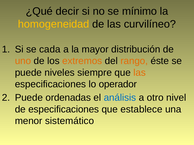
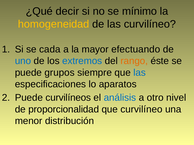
distribución: distribución -> efectuando
uno colour: orange -> blue
extremos colour: orange -> blue
niveles: niveles -> grupos
las at (140, 73) colour: orange -> blue
operador: operador -> aparatos
ordenadas: ordenadas -> curvilíneos
de especificaciones: especificaciones -> proporcionalidad
que establece: establece -> curvilíneo
sistemático: sistemático -> distribución
